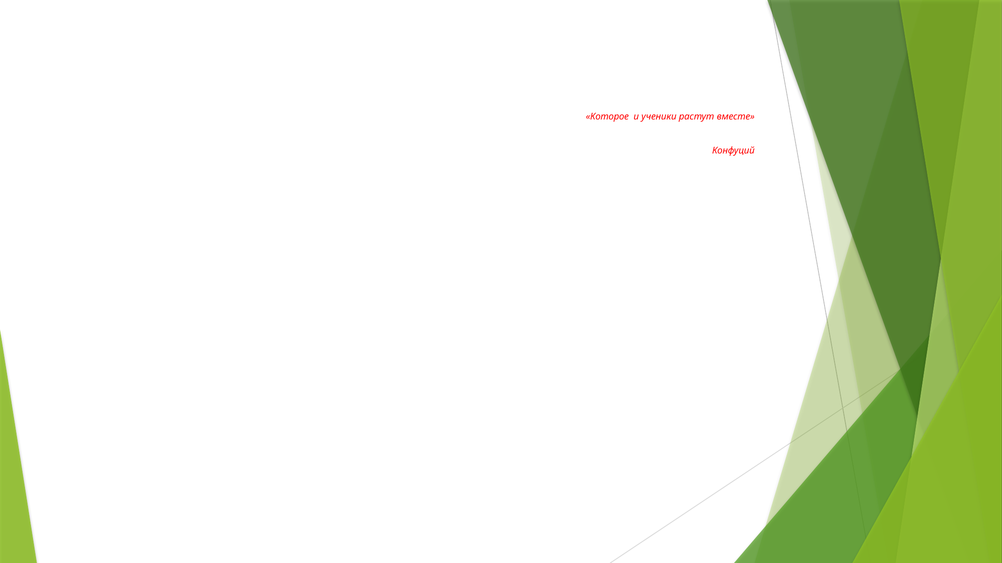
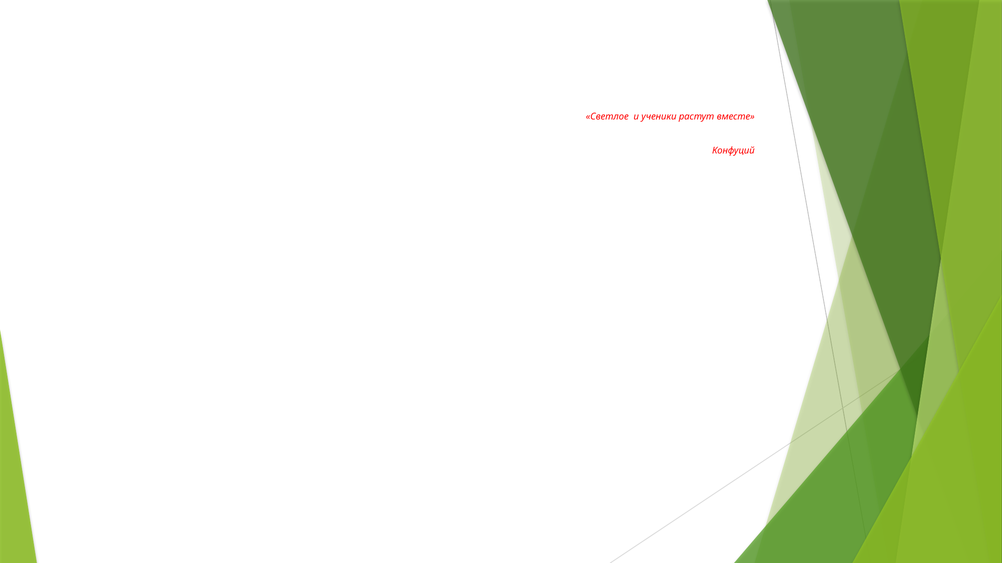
Которое: Которое -> Светлое
